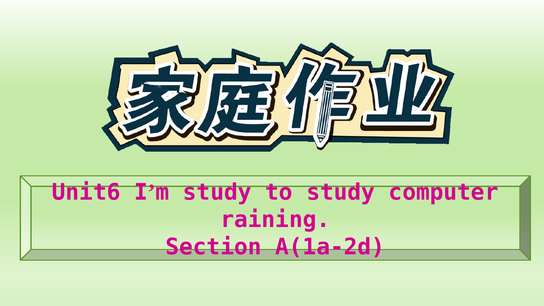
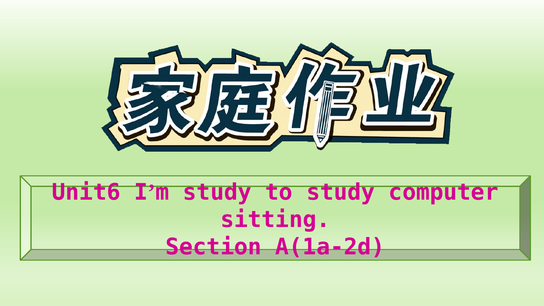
raining: raining -> sitting
